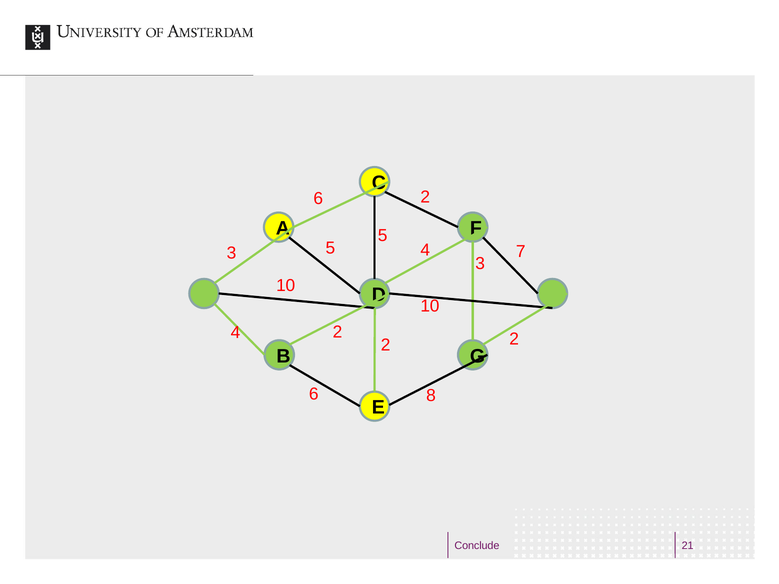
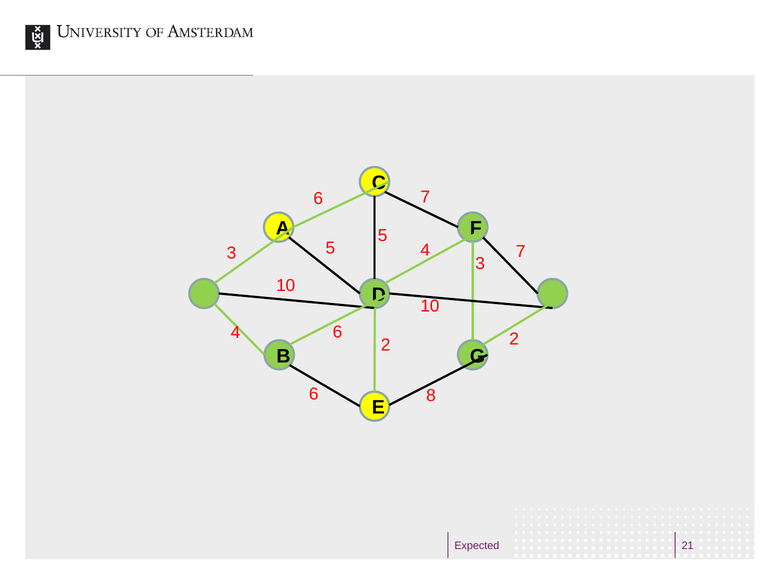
2 at (425, 197): 2 -> 7
4 2: 2 -> 6
Conclude: Conclude -> Expected
